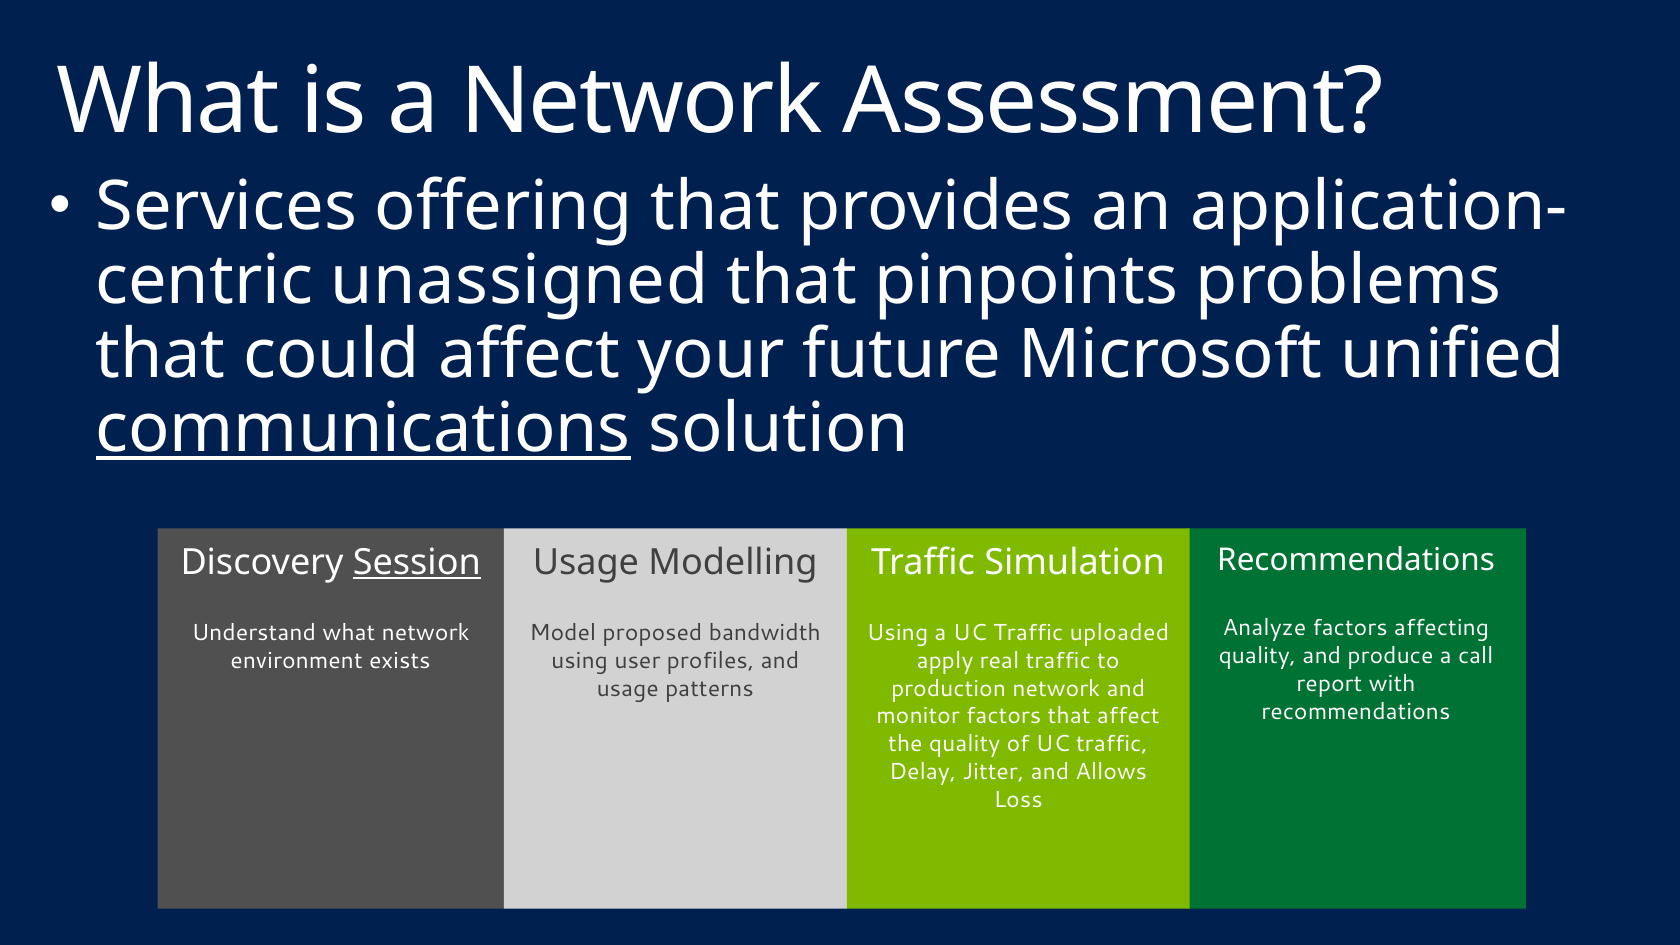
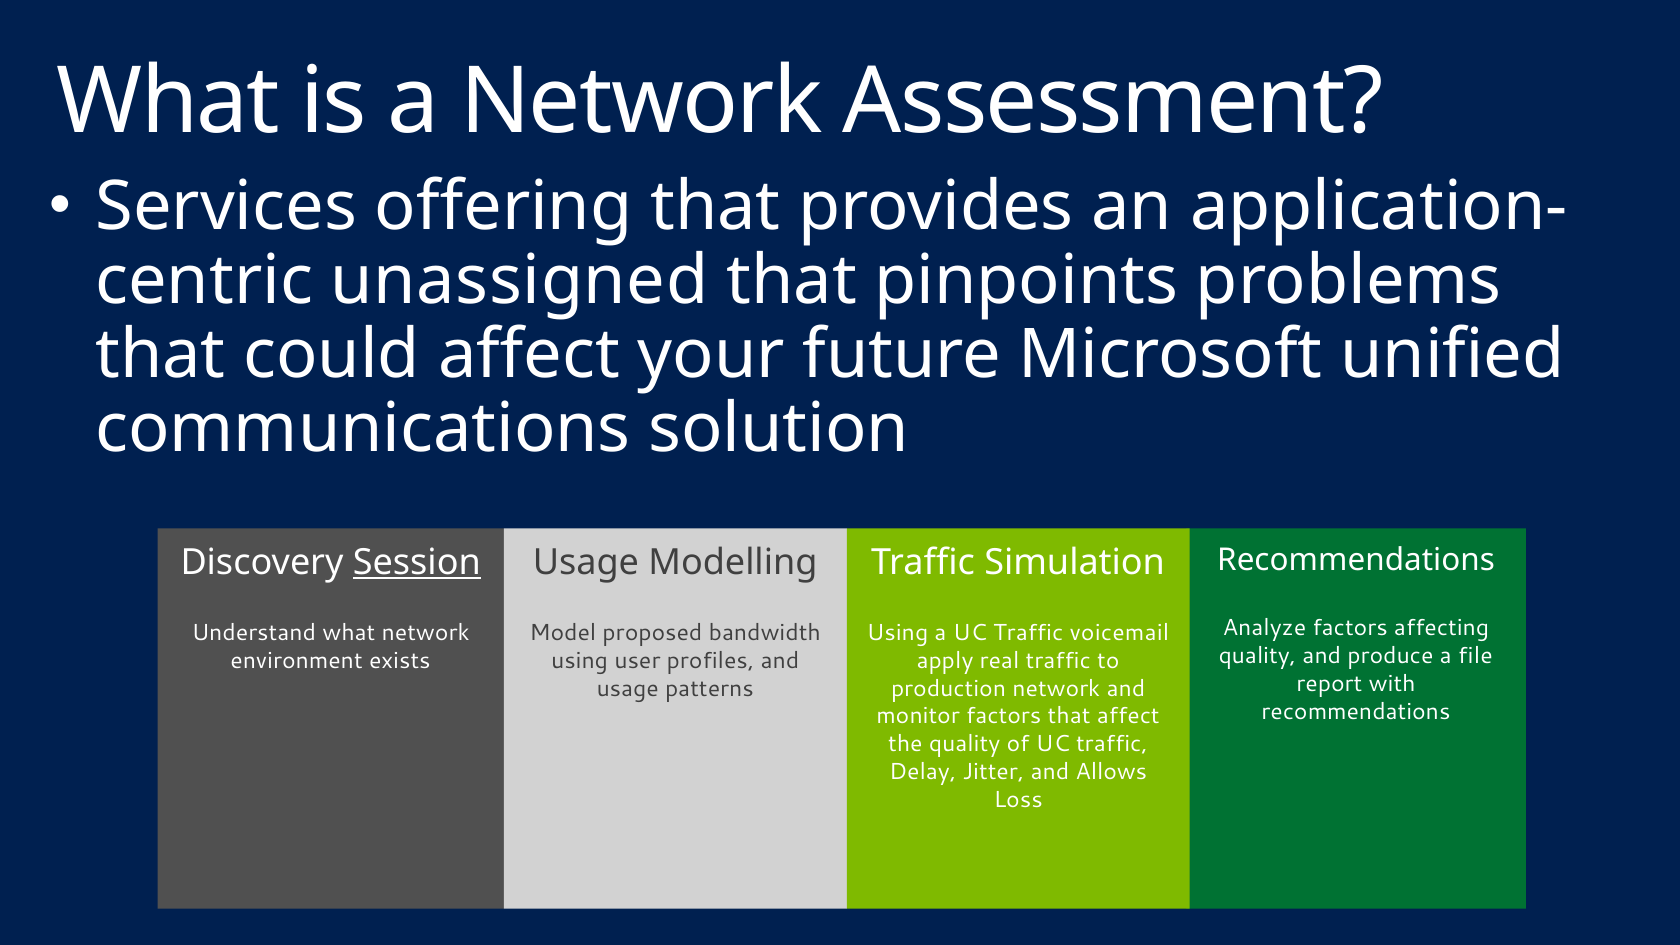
communications underline: present -> none
uploaded: uploaded -> voicemail
call: call -> file
